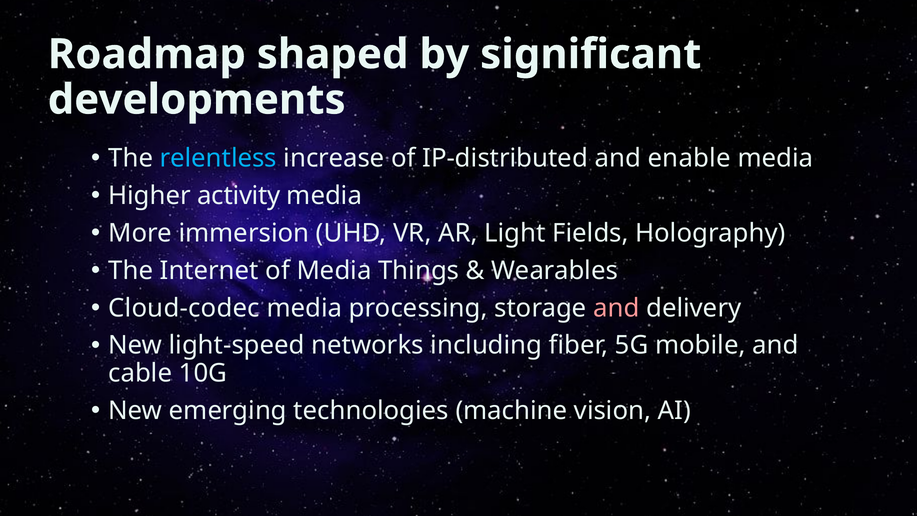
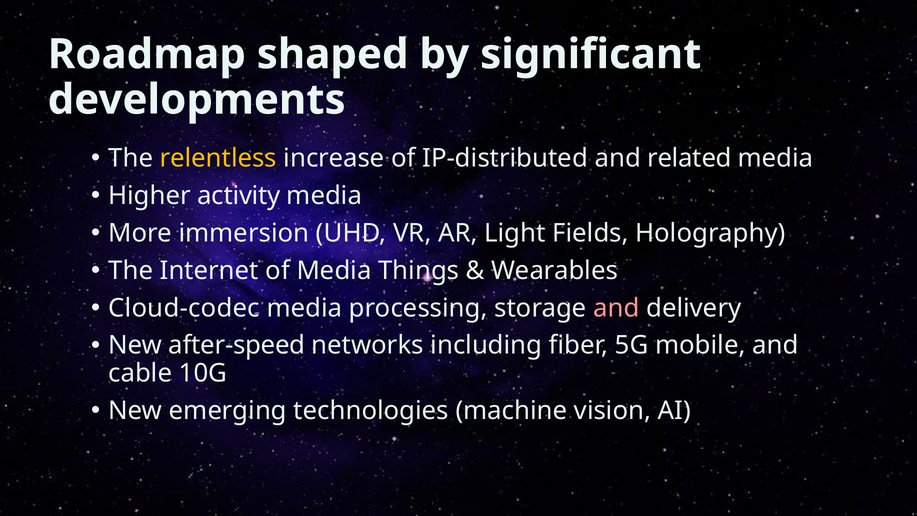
relentless colour: light blue -> yellow
enable: enable -> related
light-speed: light-speed -> after-speed
